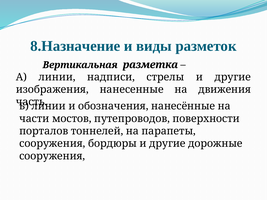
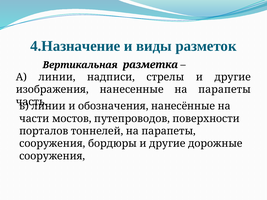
8.Назначение: 8.Назначение -> 4.Назначение
нанесенные на движения: движения -> парапеты
